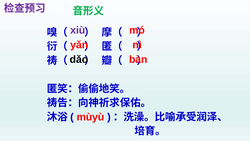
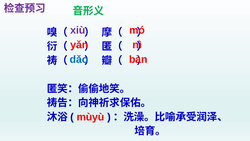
dǎo colour: black -> blue
